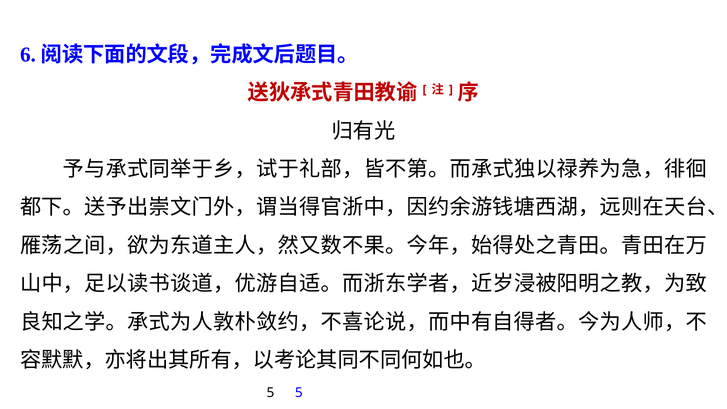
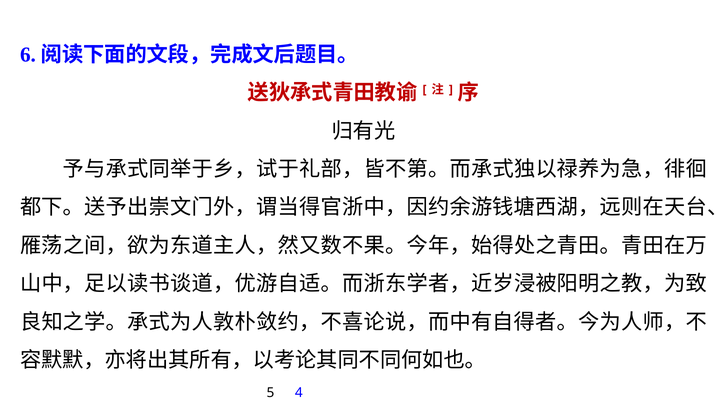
5 5: 5 -> 4
